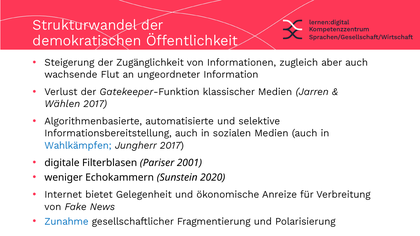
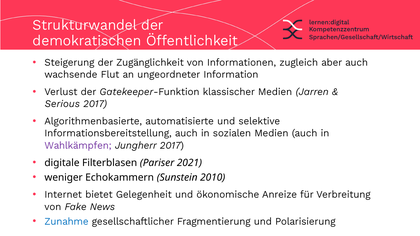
Wählen: Wählen -> Serious
Wahlkämpfen colour: blue -> purple
2001: 2001 -> 2021
2020: 2020 -> 2010
